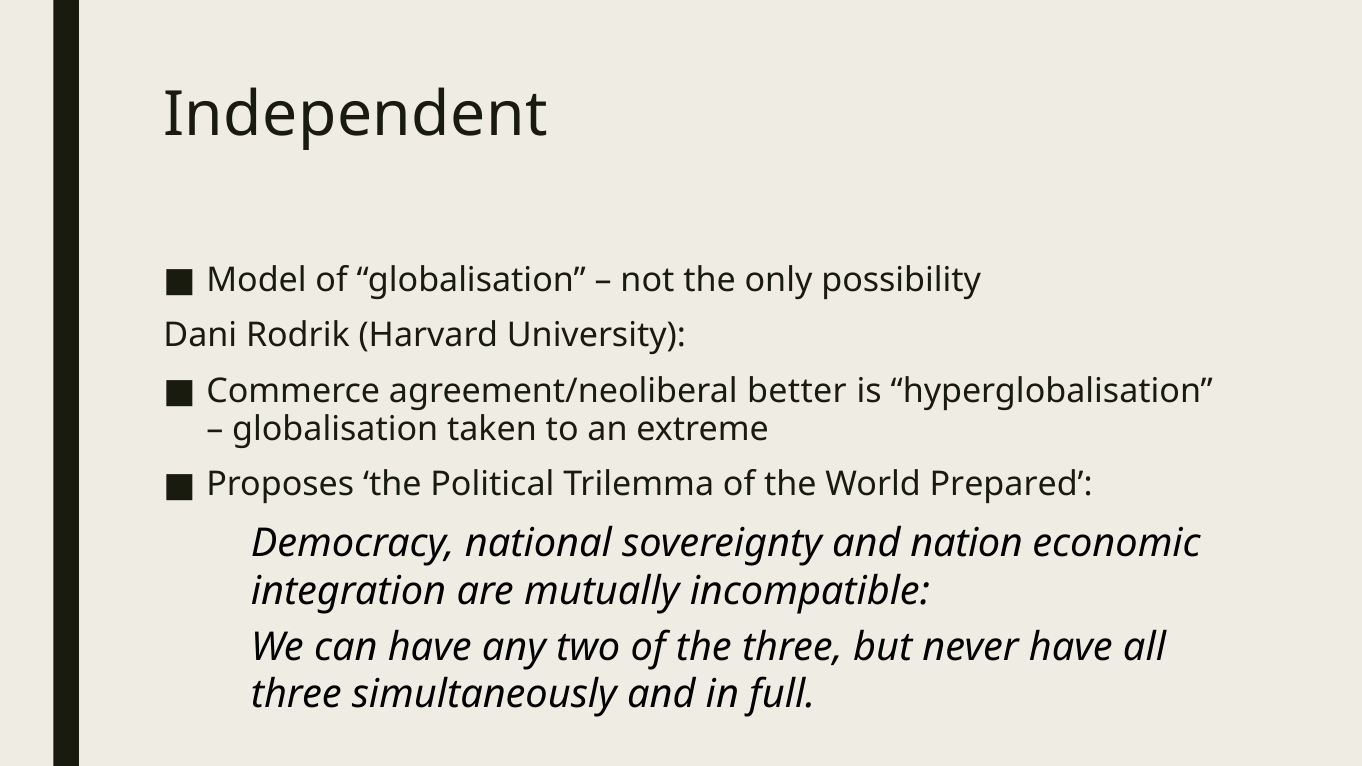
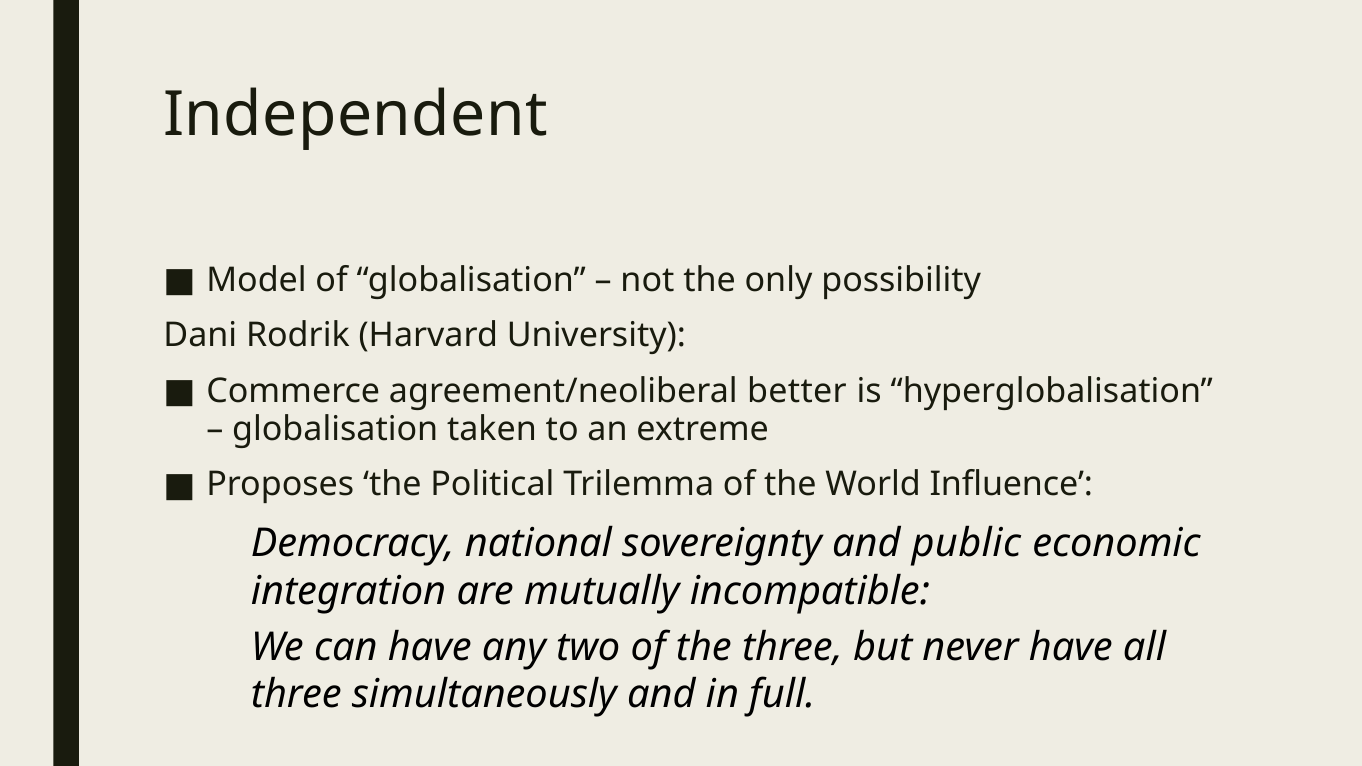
Prepared: Prepared -> Influence
nation: nation -> public
